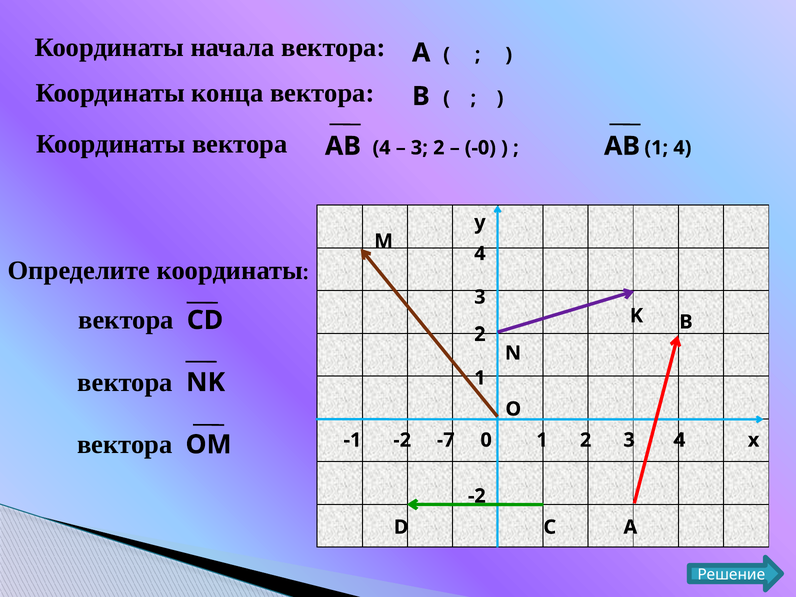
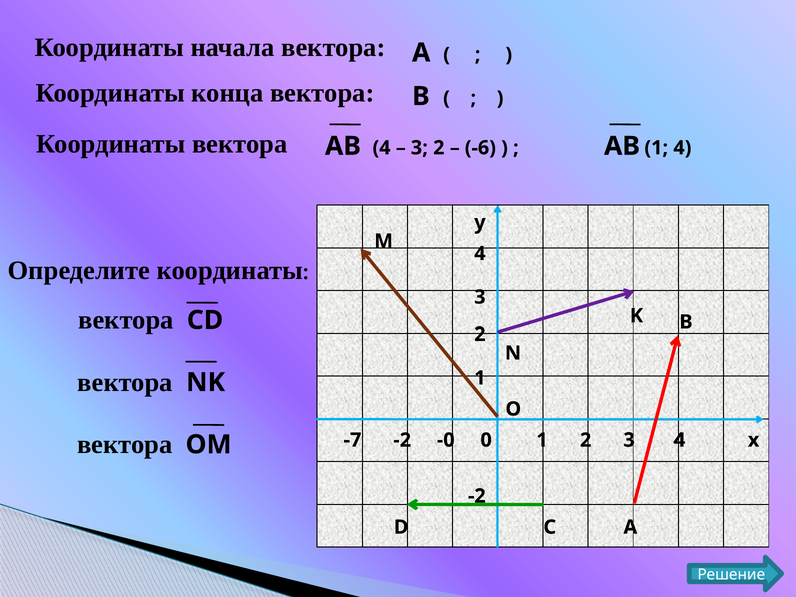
-0: -0 -> -6
-1: -1 -> -7
-7: -7 -> -0
